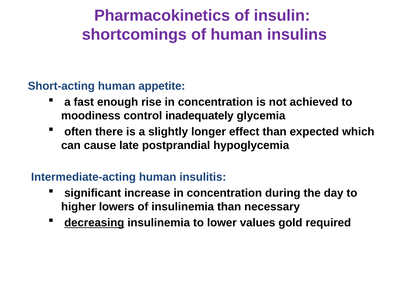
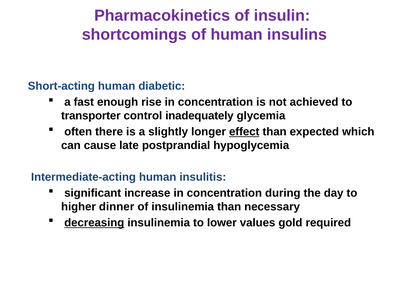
appetite: appetite -> diabetic
moodiness: moodiness -> transporter
effect underline: none -> present
lowers: lowers -> dinner
